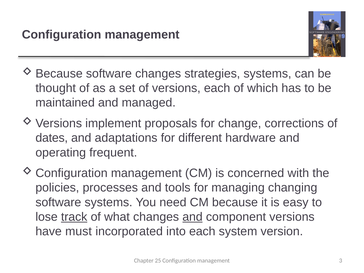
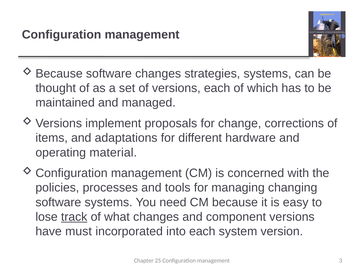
dates: dates -> items
frequent: frequent -> material
and at (192, 217) underline: present -> none
